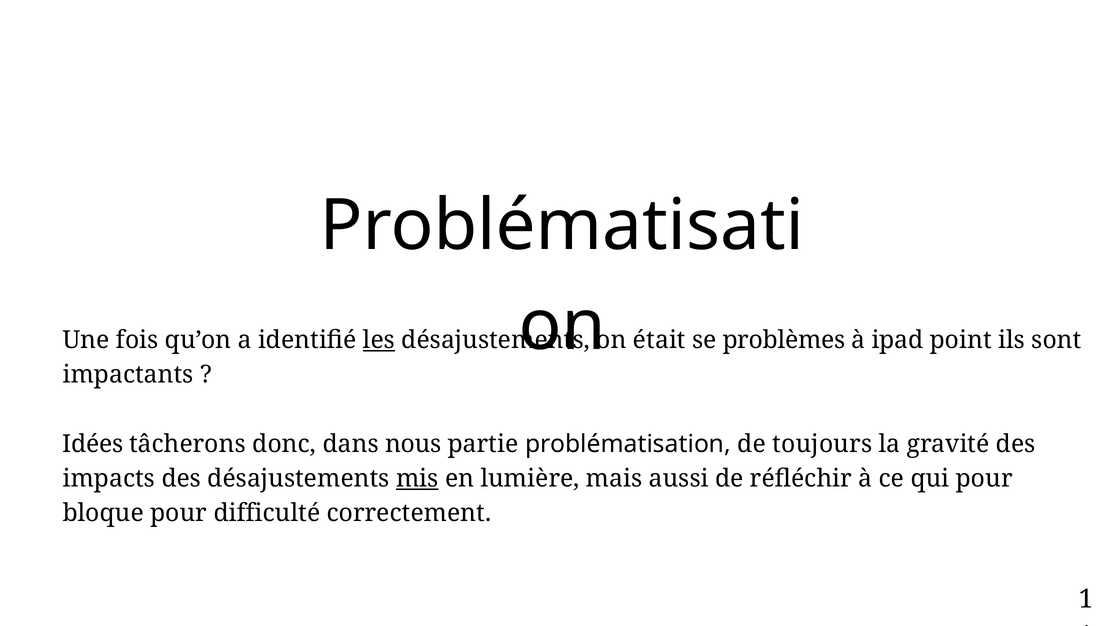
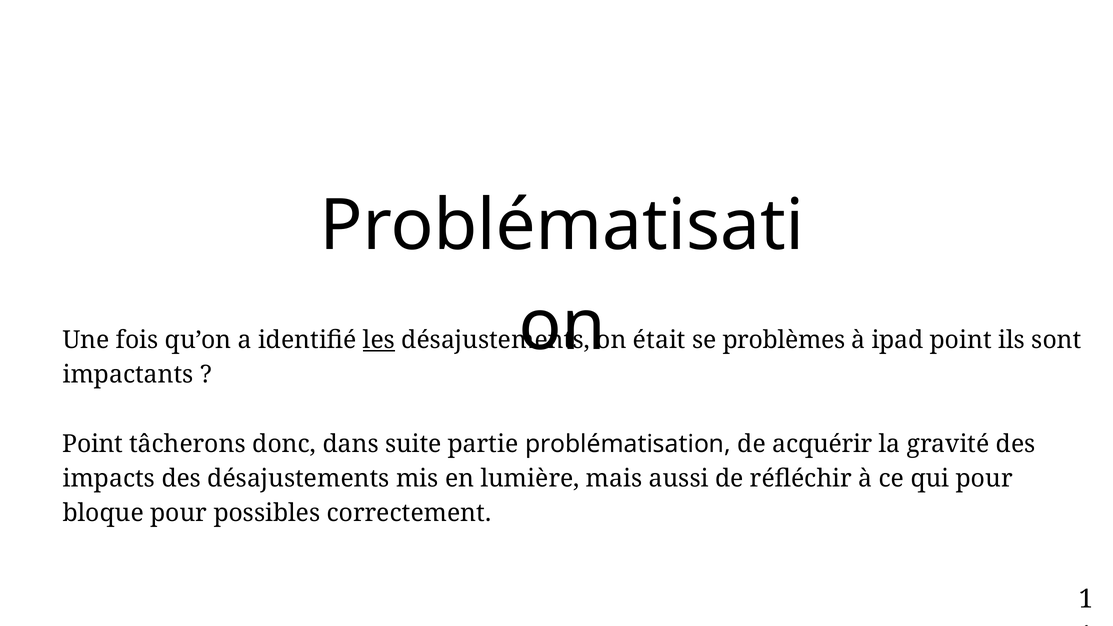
Idées at (93, 444): Idées -> Point
nous: nous -> suite
toujours: toujours -> acquérir
mis underline: present -> none
difficulté: difficulté -> possibles
